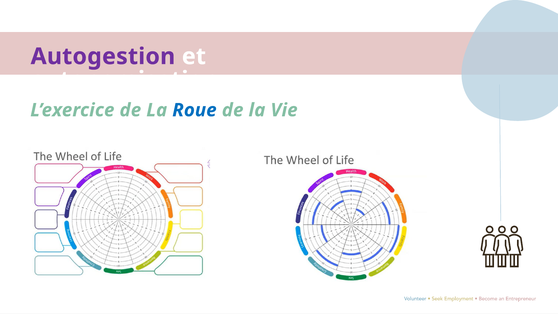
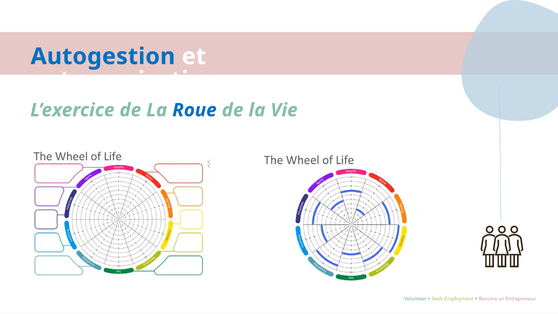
Autogestion colour: purple -> blue
